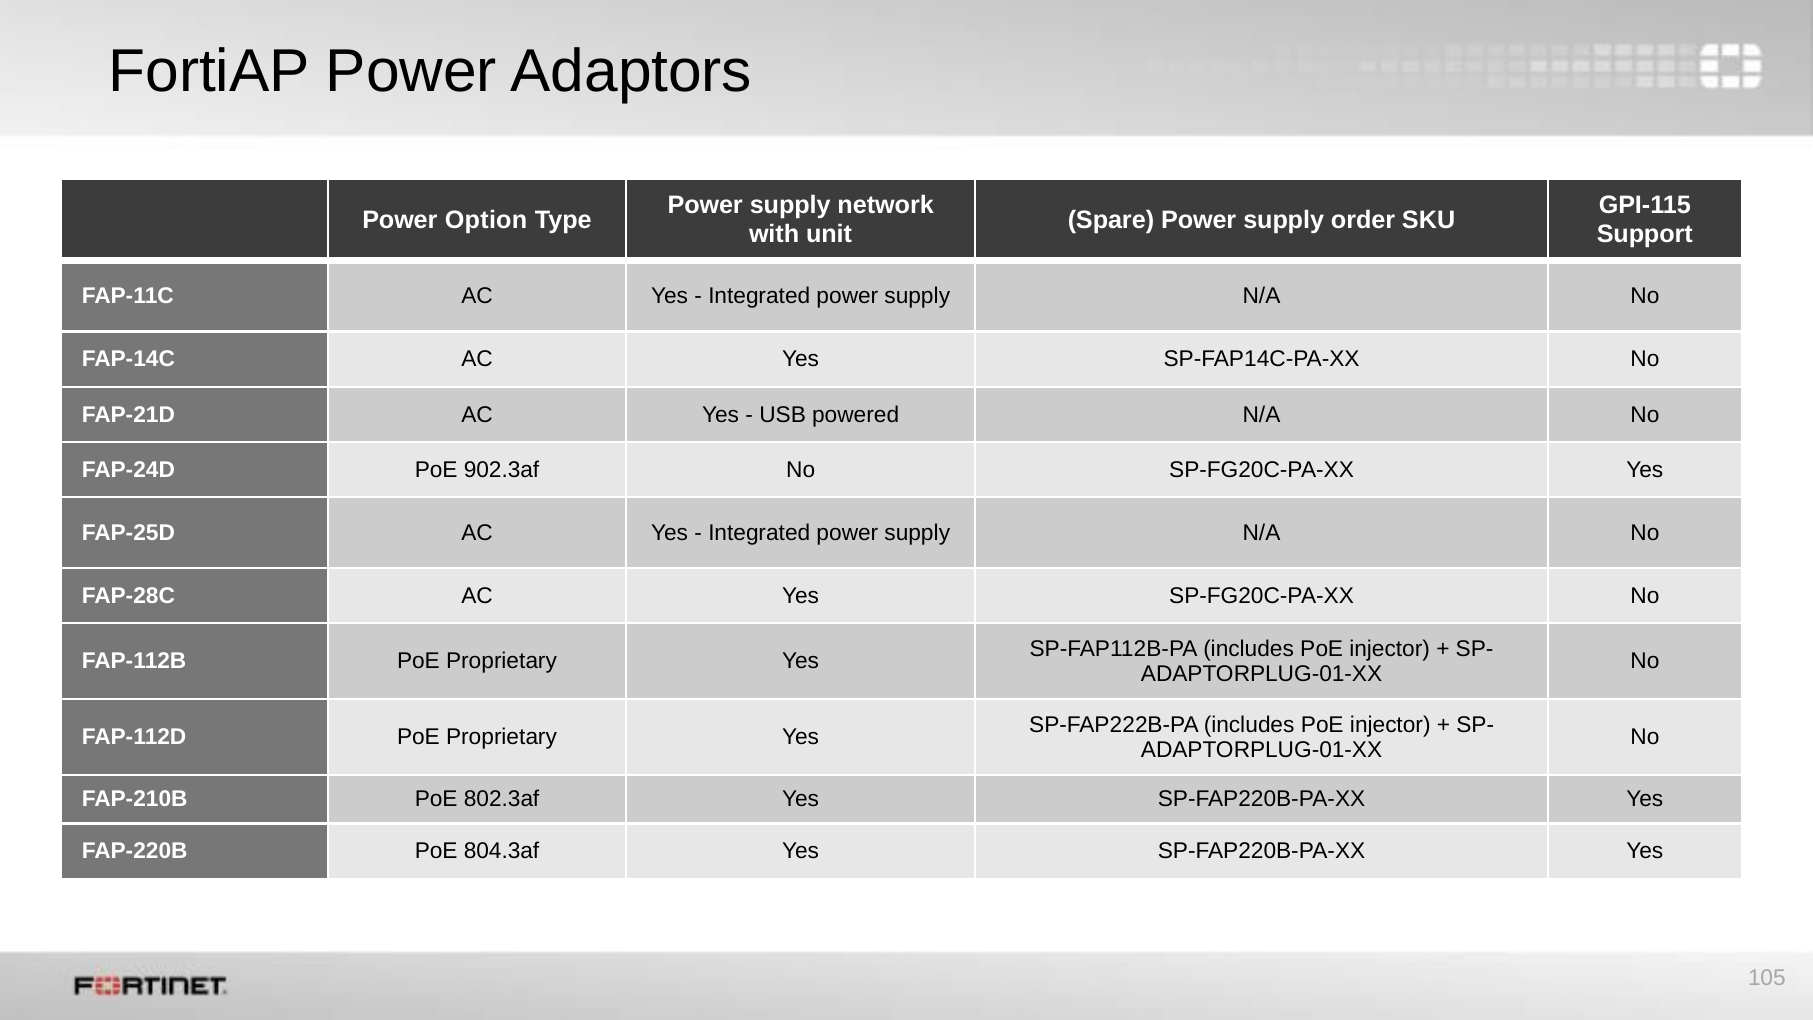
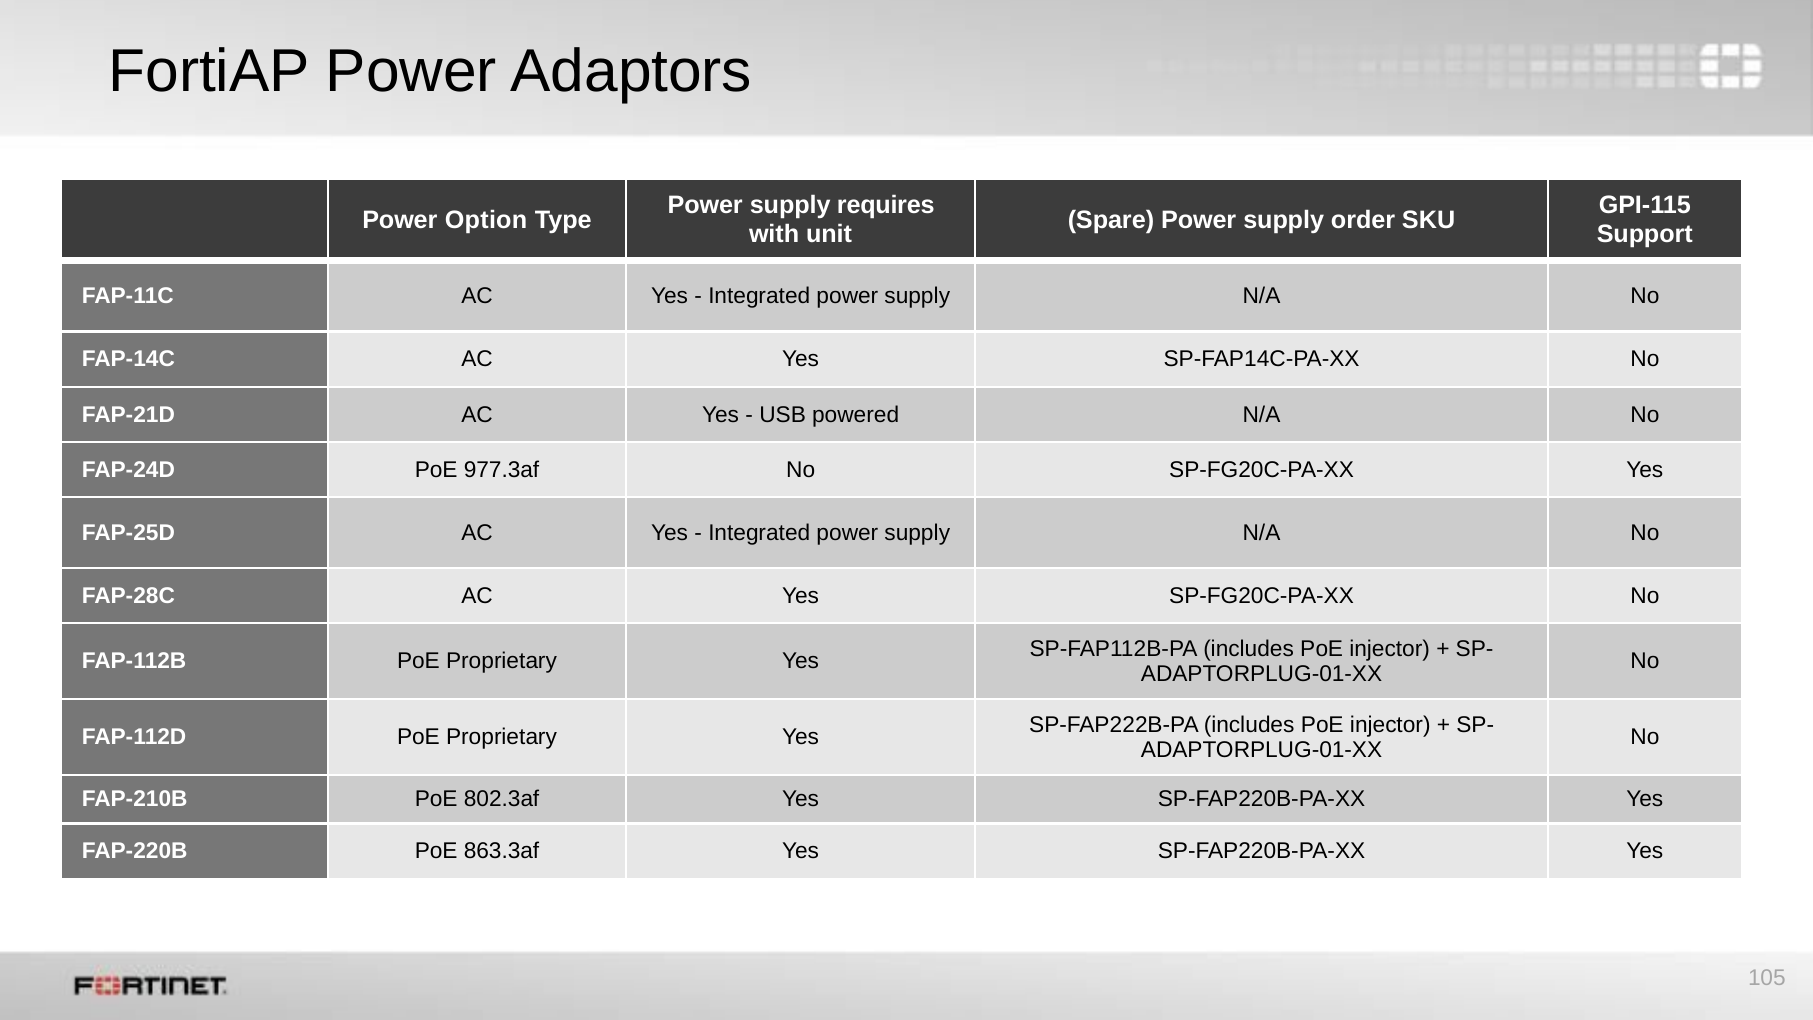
network: network -> requires
902.3af: 902.3af -> 977.3af
804.3af: 804.3af -> 863.3af
